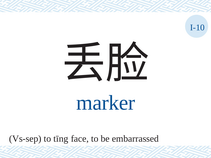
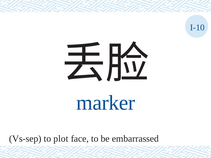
tīng: tīng -> plot
